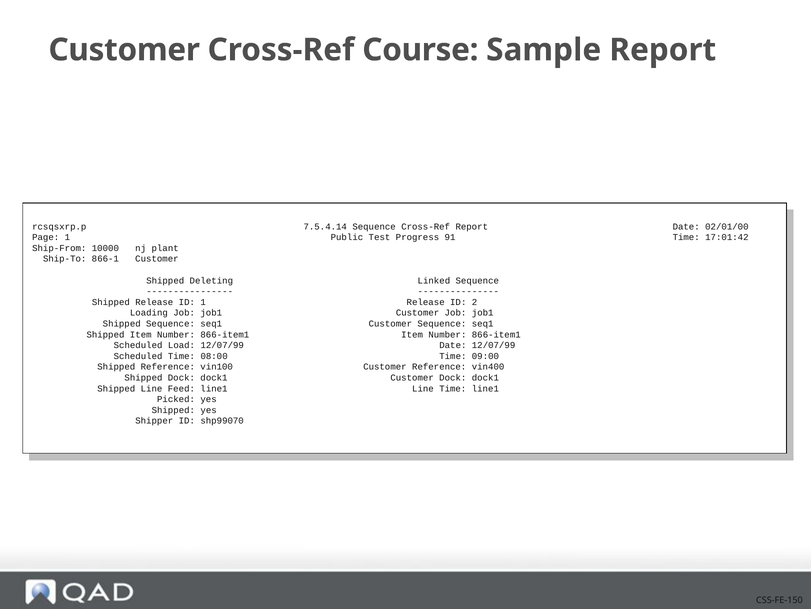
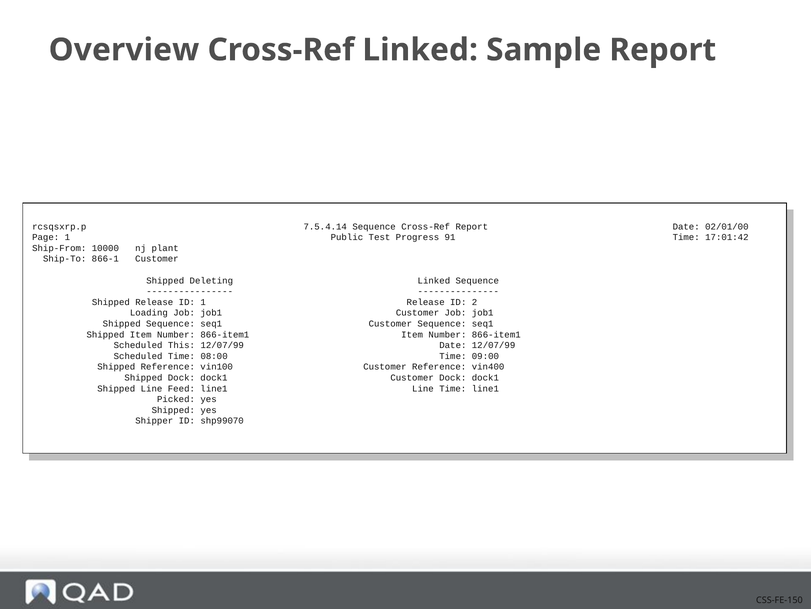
Customer at (124, 50): Customer -> Overview
Cross-Ref Course: Course -> Linked
Load: Load -> This
